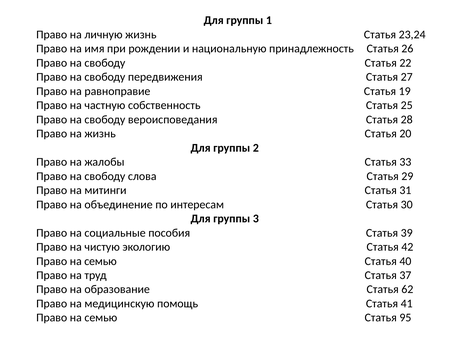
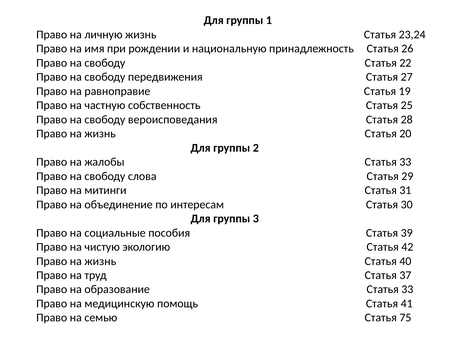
семью at (100, 261): семью -> жизнь
образование Статья 62: 62 -> 33
95: 95 -> 75
